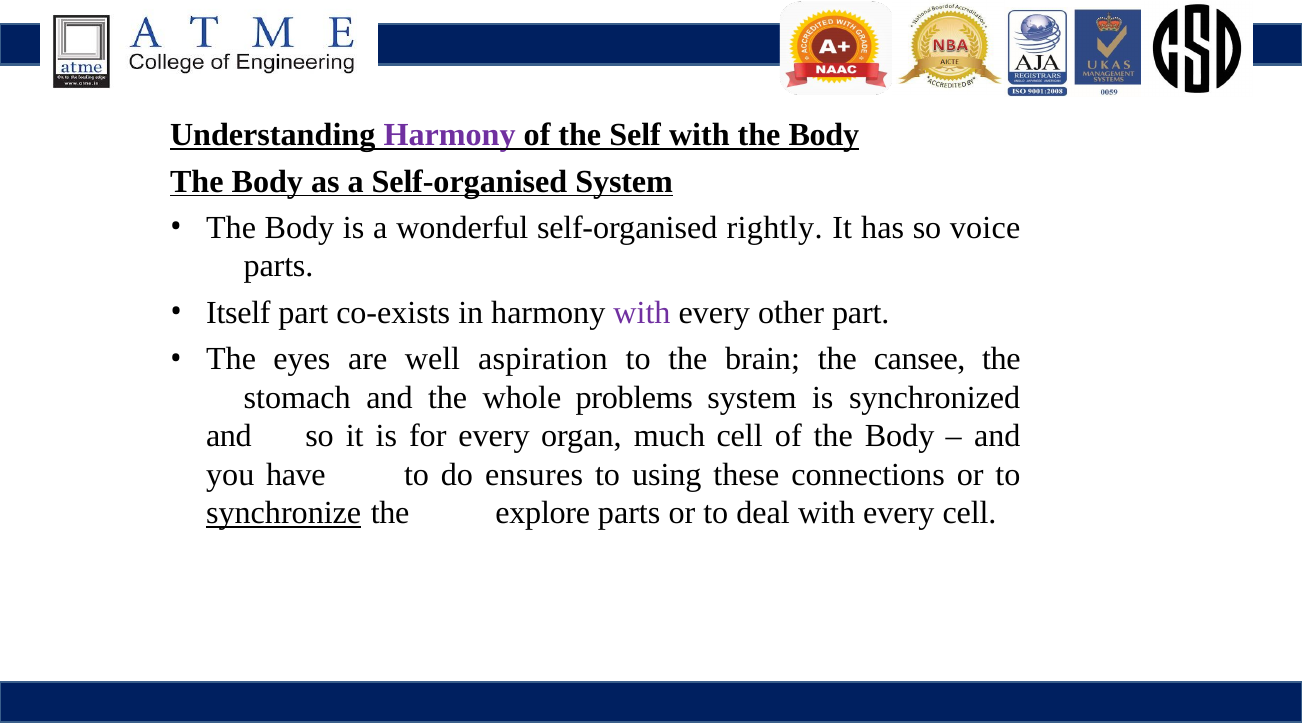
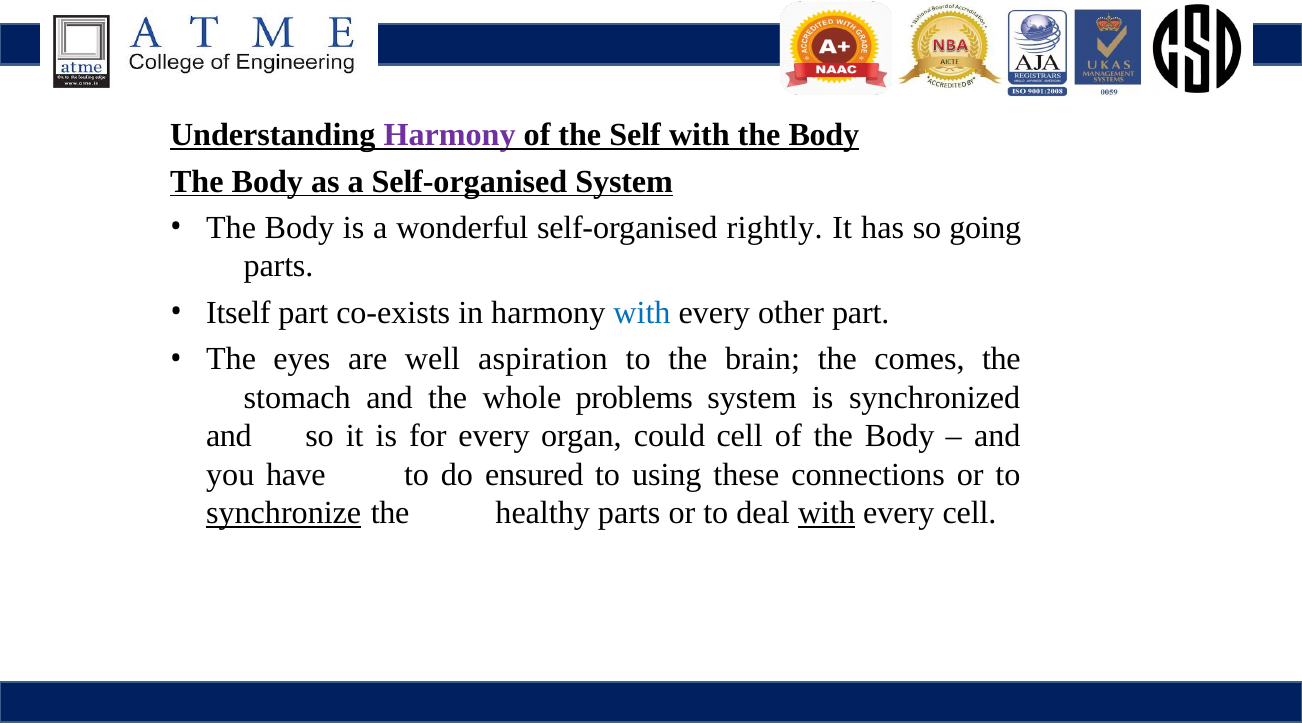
voice: voice -> going
with at (642, 313) colour: purple -> blue
cansee: cansee -> comes
much: much -> could
ensures: ensures -> ensured
explore: explore -> healthy
with at (827, 513) underline: none -> present
